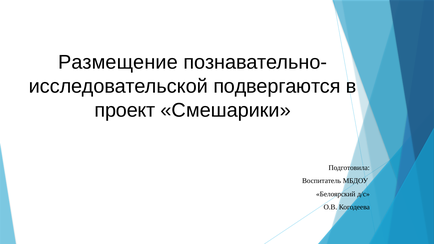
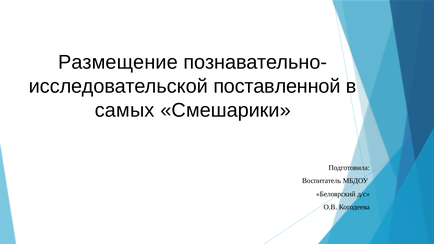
подвергаются: подвергаются -> поставленной
проект: проект -> самых
